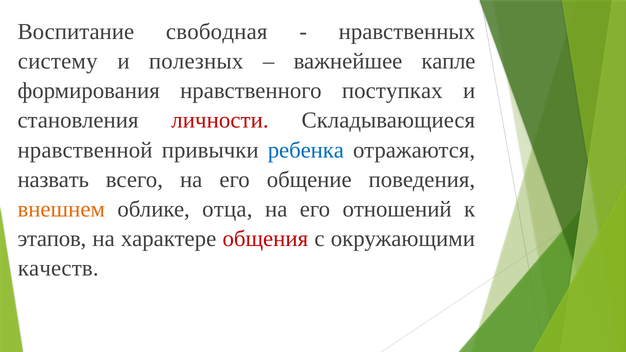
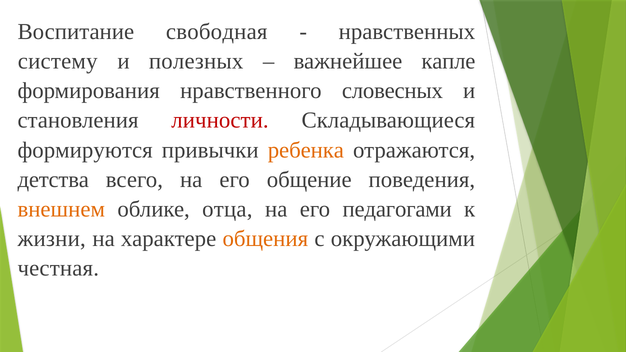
поступках: поступках -> словесных
нравственной: нравственной -> формируются
ребенка colour: blue -> orange
назвать: назвать -> детства
отношений: отношений -> педагогами
этапов: этапов -> жизни
общения colour: red -> orange
качеств: качеств -> честная
